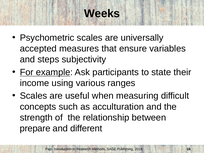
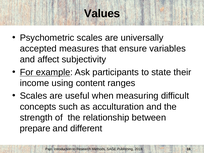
Weeks: Weeks -> Values
steps: steps -> affect
various: various -> content
